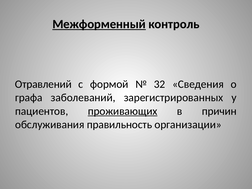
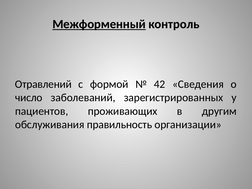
32: 32 -> 42
графа: графа -> число
проживающих underline: present -> none
причин: причин -> другим
